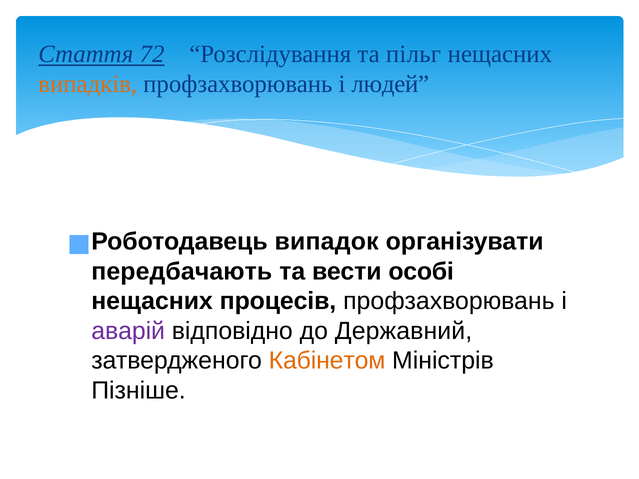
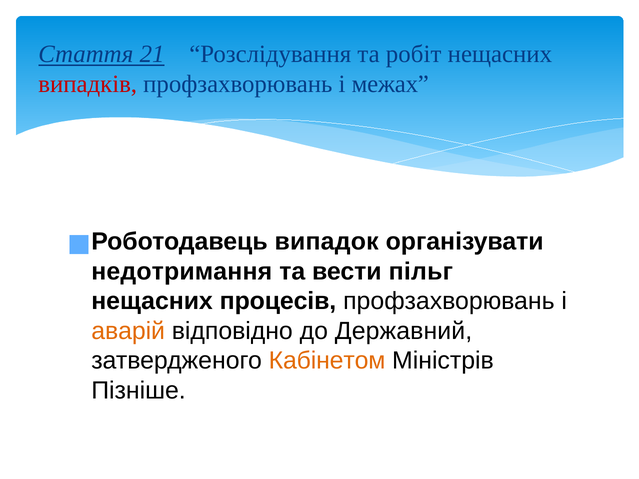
72: 72 -> 21
пільг: пільг -> робіт
випадків colour: orange -> red
людей: людей -> межах
передбачають: передбачають -> недотримання
особі: особі -> пільг
аварій colour: purple -> orange
